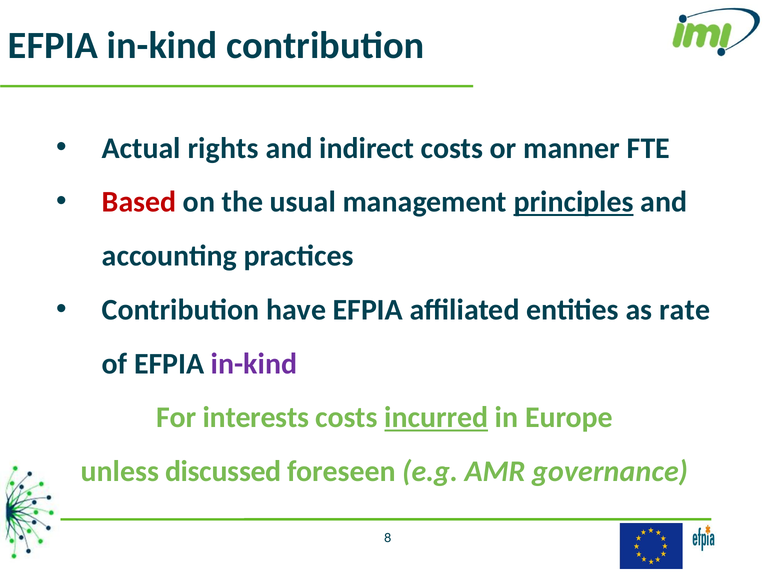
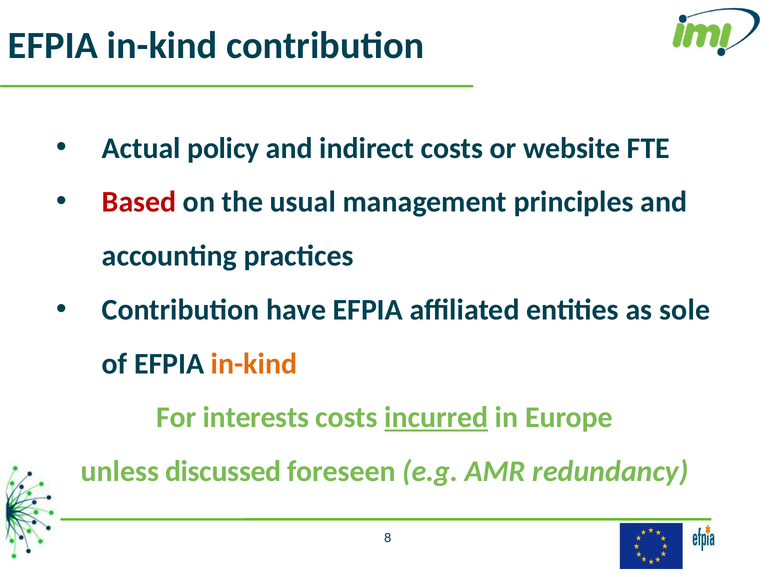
rights: rights -> policy
manner: manner -> website
principles underline: present -> none
rate: rate -> sole
in-kind at (254, 364) colour: purple -> orange
governance: governance -> redundancy
